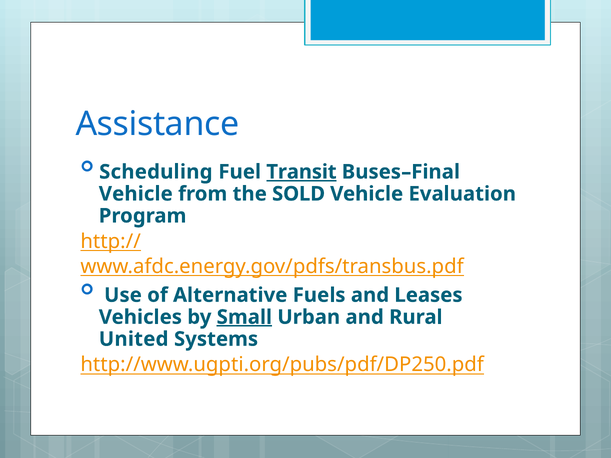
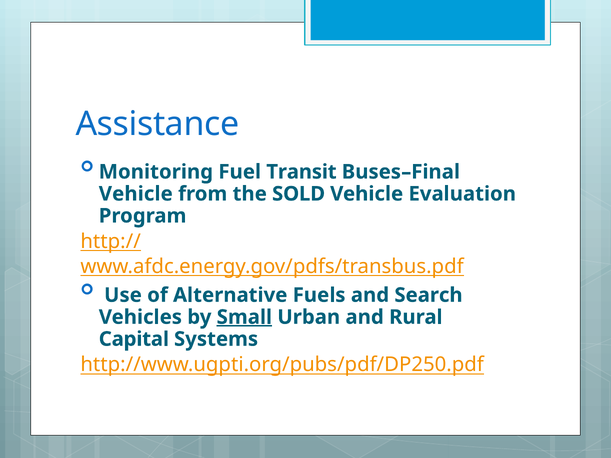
Scheduling: Scheduling -> Monitoring
Transit underline: present -> none
Leases: Leases -> Search
United: United -> Capital
